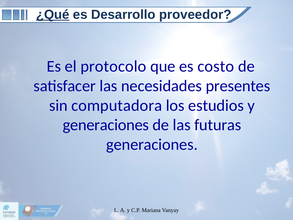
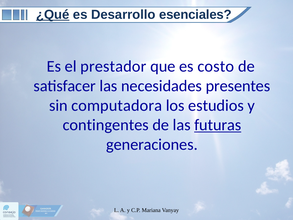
proveedor: proveedor -> esenciales
protocolo: protocolo -> prestador
generaciones at (106, 125): generaciones -> contingentes
futuras underline: none -> present
